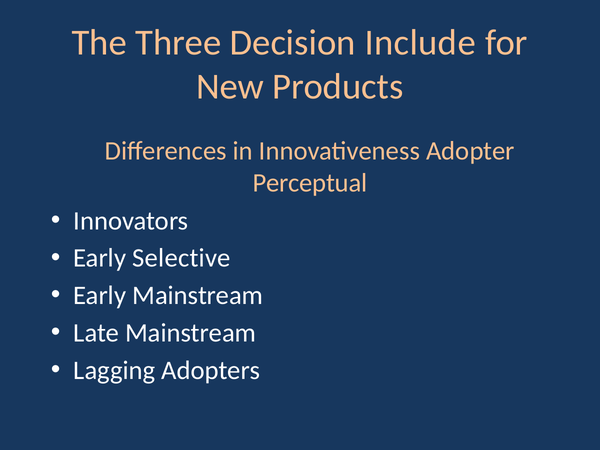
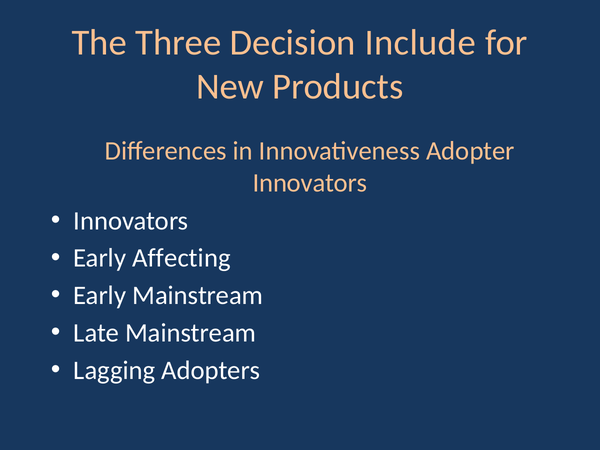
Perceptual at (310, 183): Perceptual -> Innovators
Selective: Selective -> Affecting
